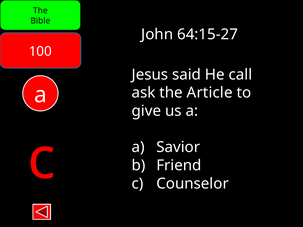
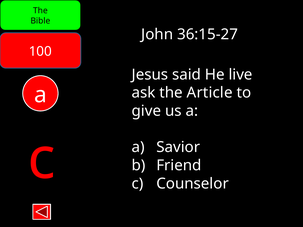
64:15-27: 64:15-27 -> 36:15-27
call: call -> live
